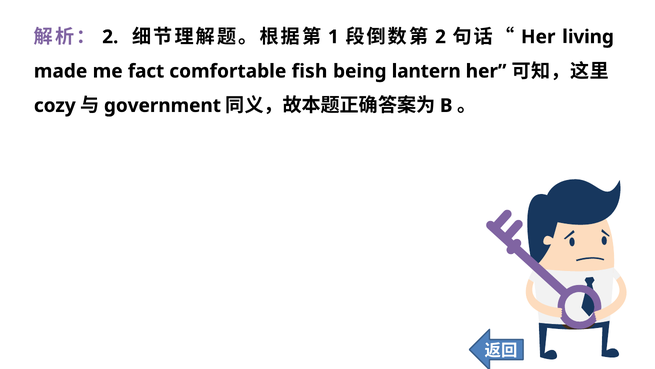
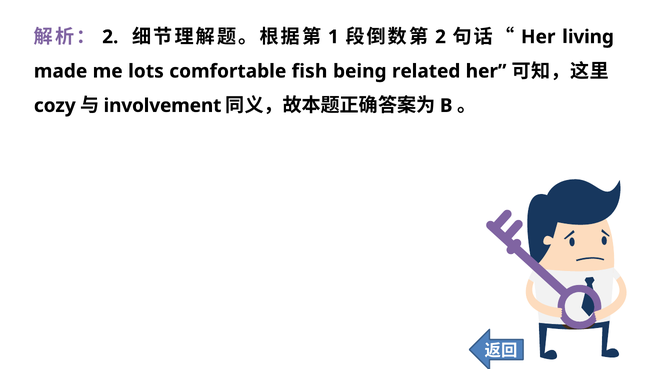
fact: fact -> lots
lantern: lantern -> related
government: government -> involvement
